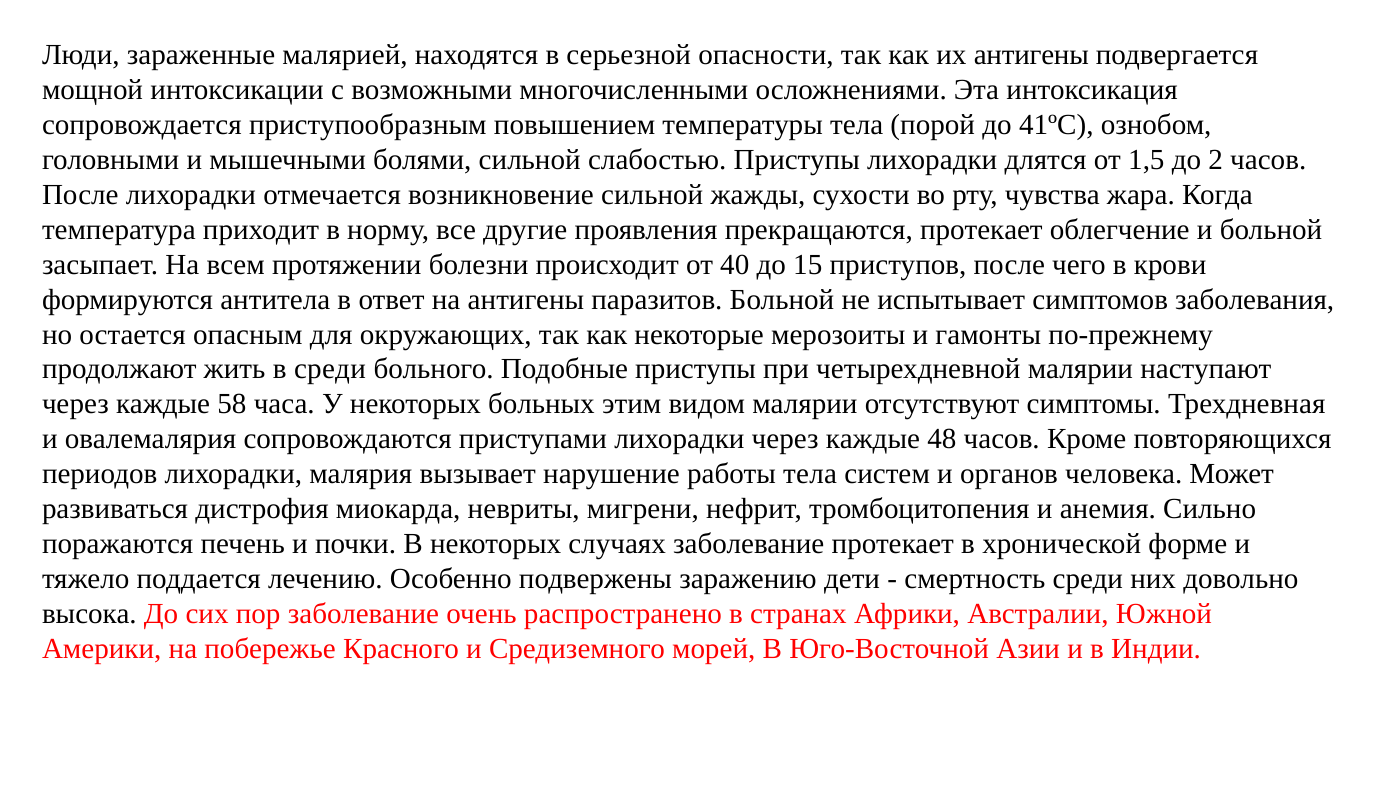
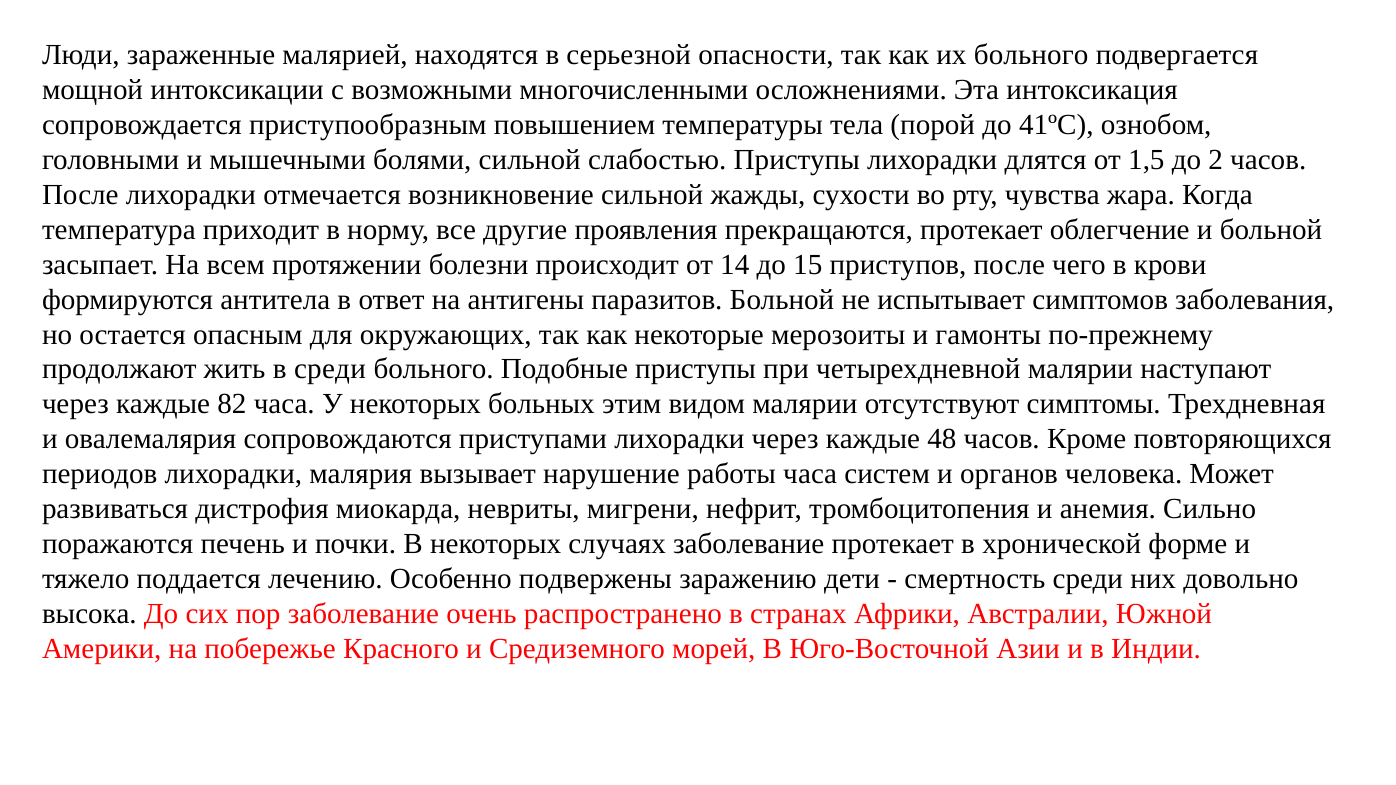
их антигены: антигены -> больного
40: 40 -> 14
58: 58 -> 82
работы тела: тела -> часа
